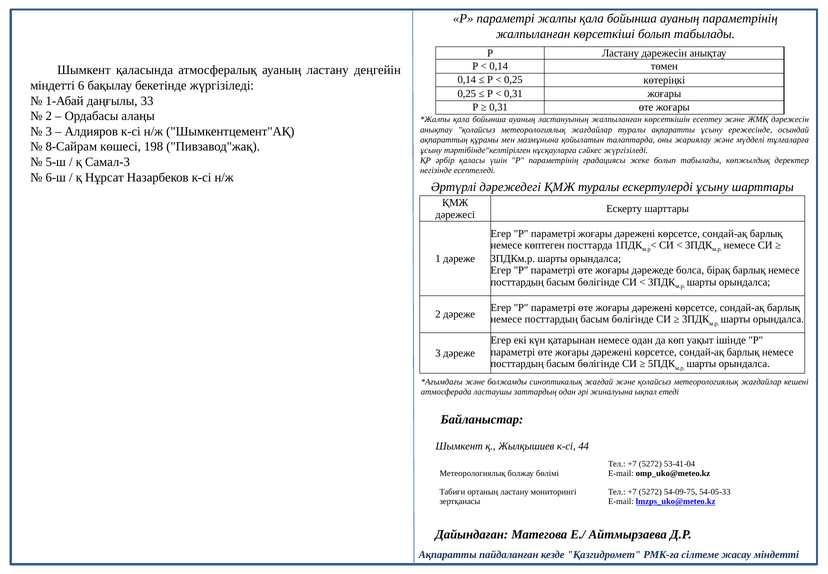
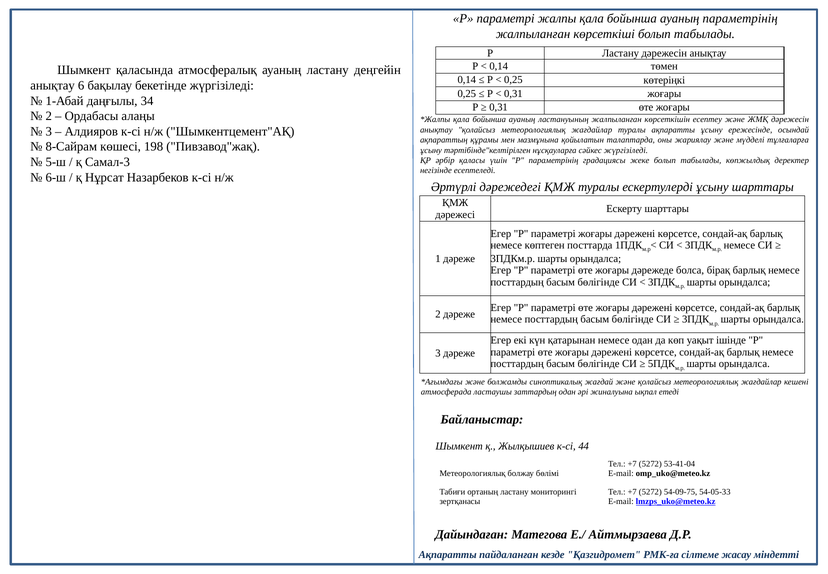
міндетті at (53, 85): міндетті -> анықтау
33: 33 -> 34
